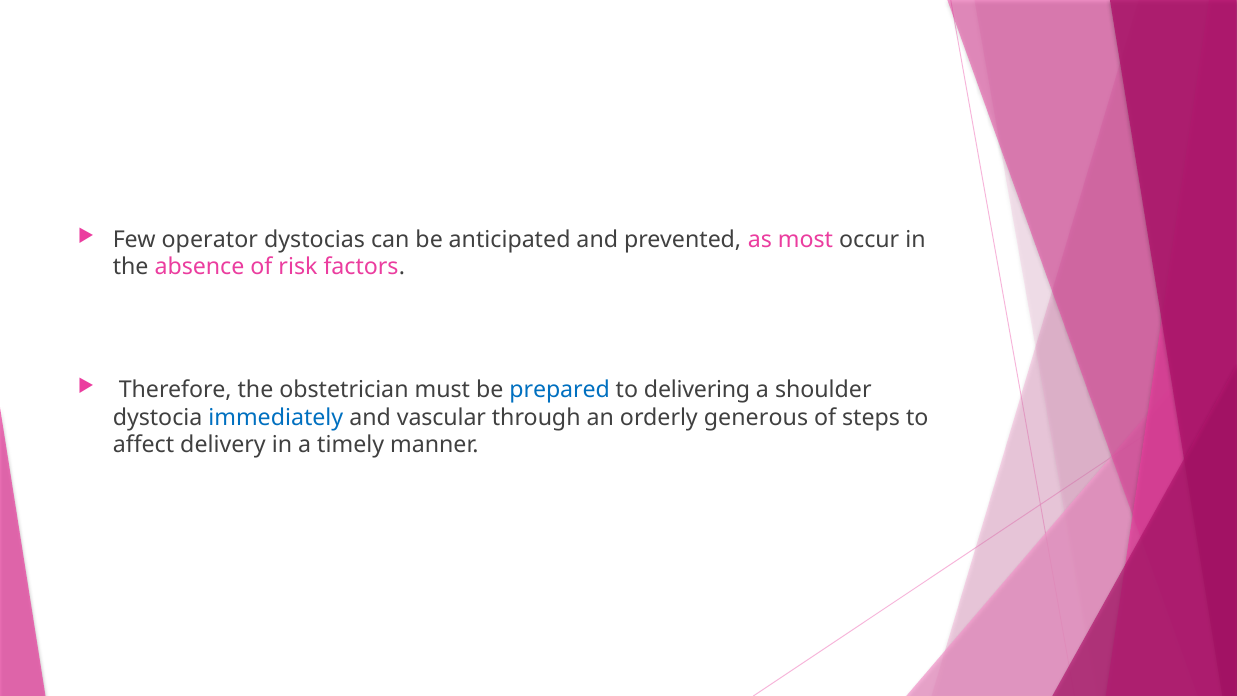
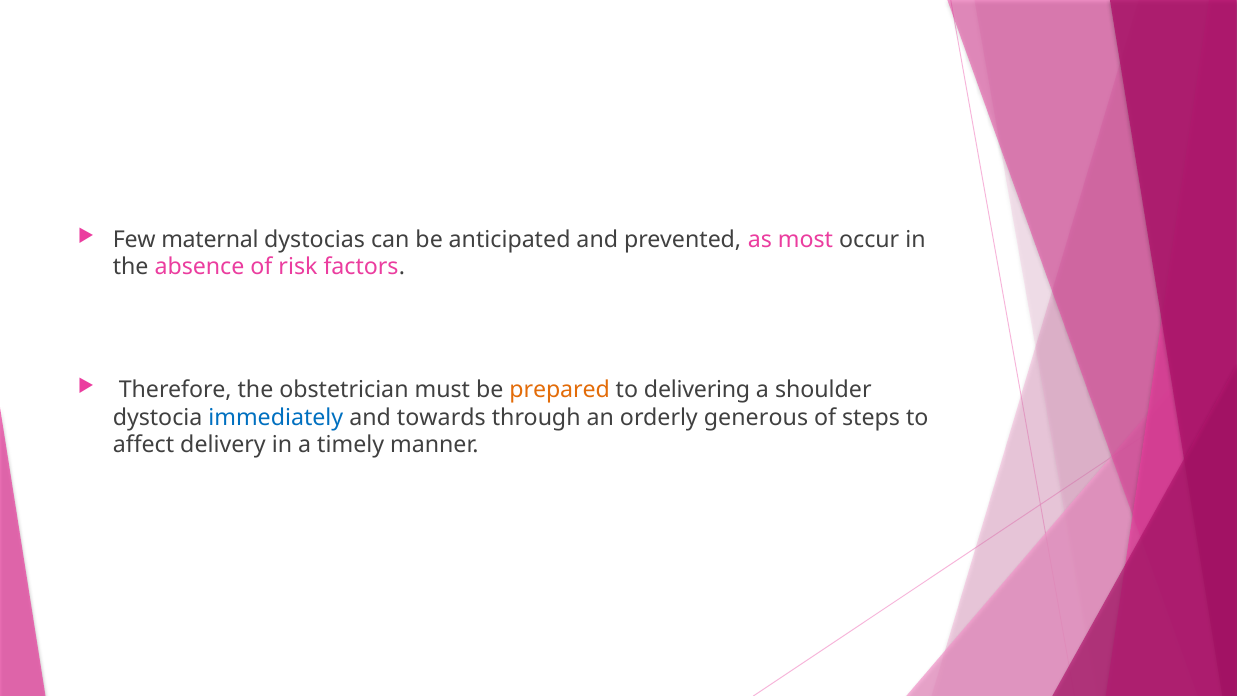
operator: operator -> maternal
prepared colour: blue -> orange
vascular: vascular -> towards
